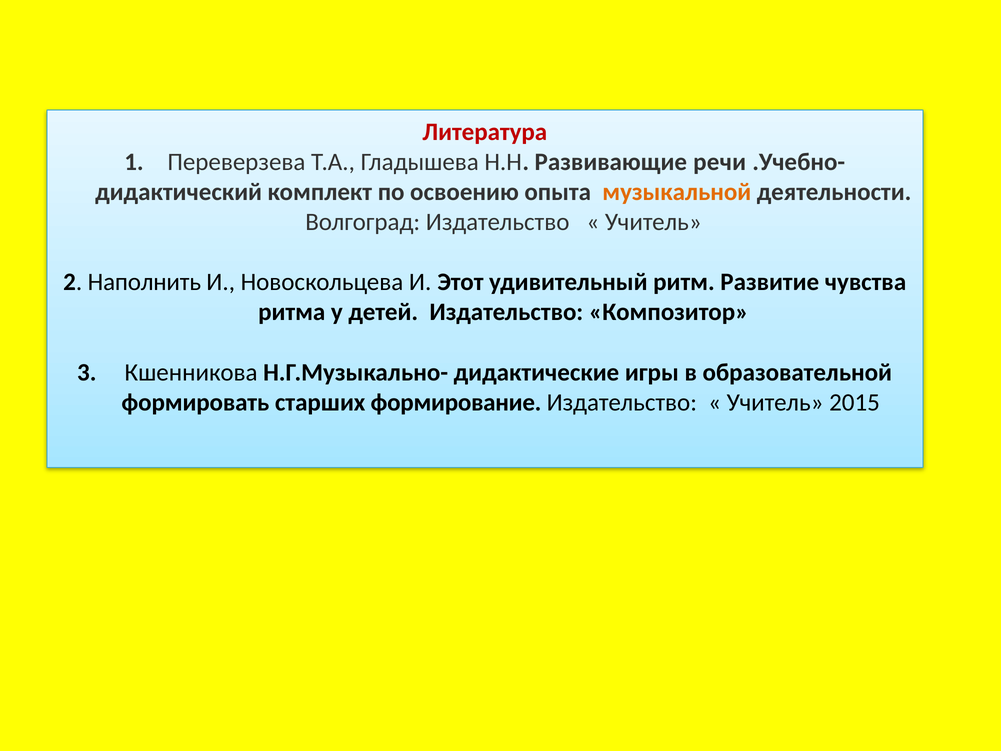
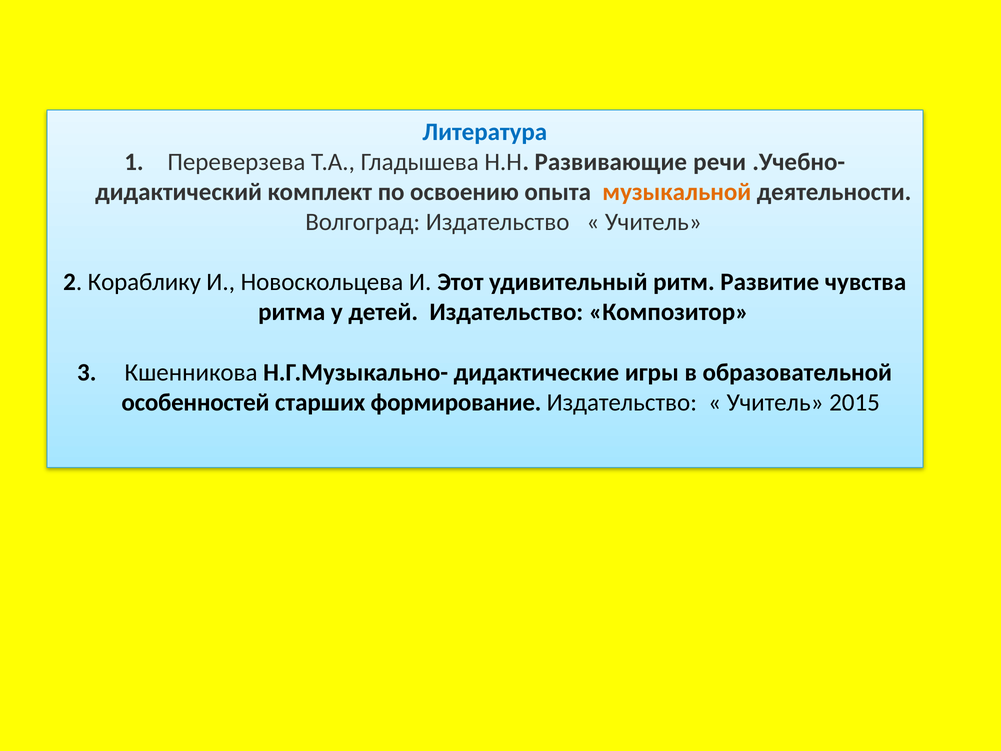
Литература colour: red -> blue
Наполнить: Наполнить -> Кораблику
формировать: формировать -> особенностей
